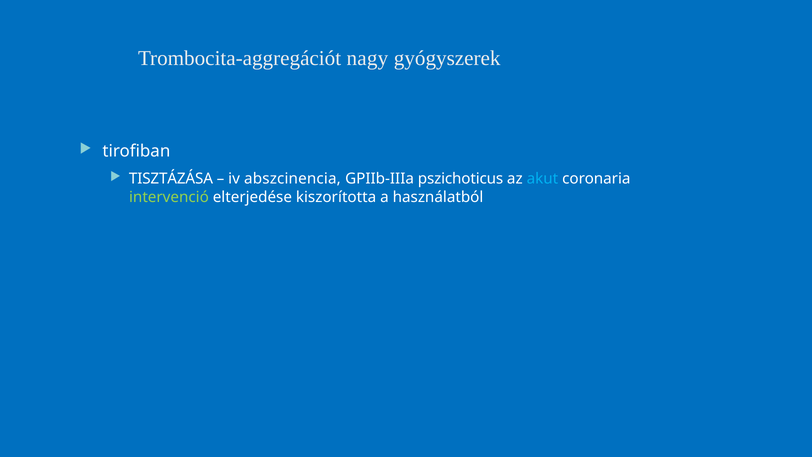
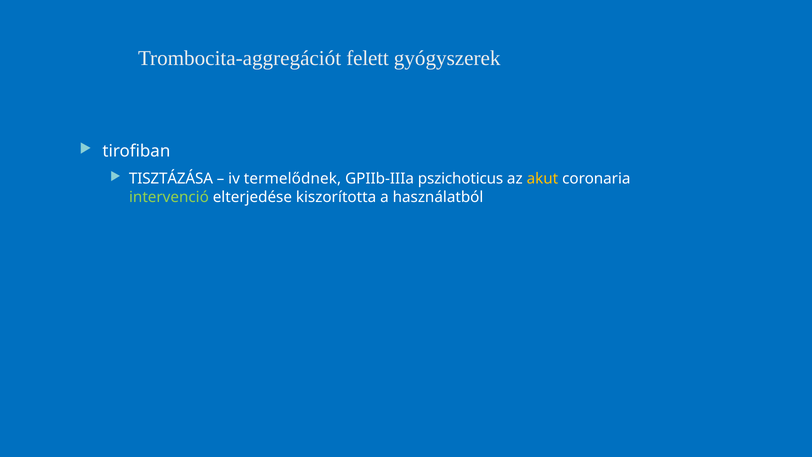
nagy: nagy -> felett
abszcinencia: abszcinencia -> termelődnek
akut colour: light blue -> yellow
